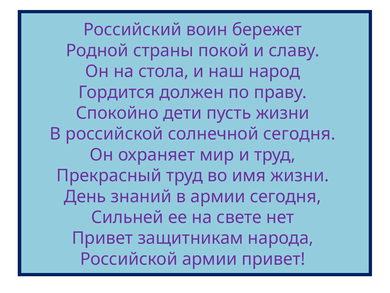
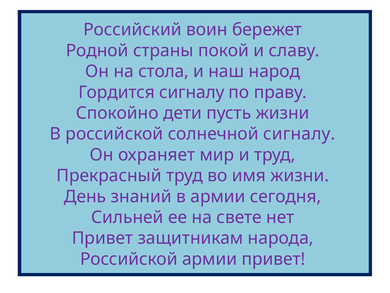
Гордится должен: должен -> сигналу
солнечной сегодня: сегодня -> сигналу
